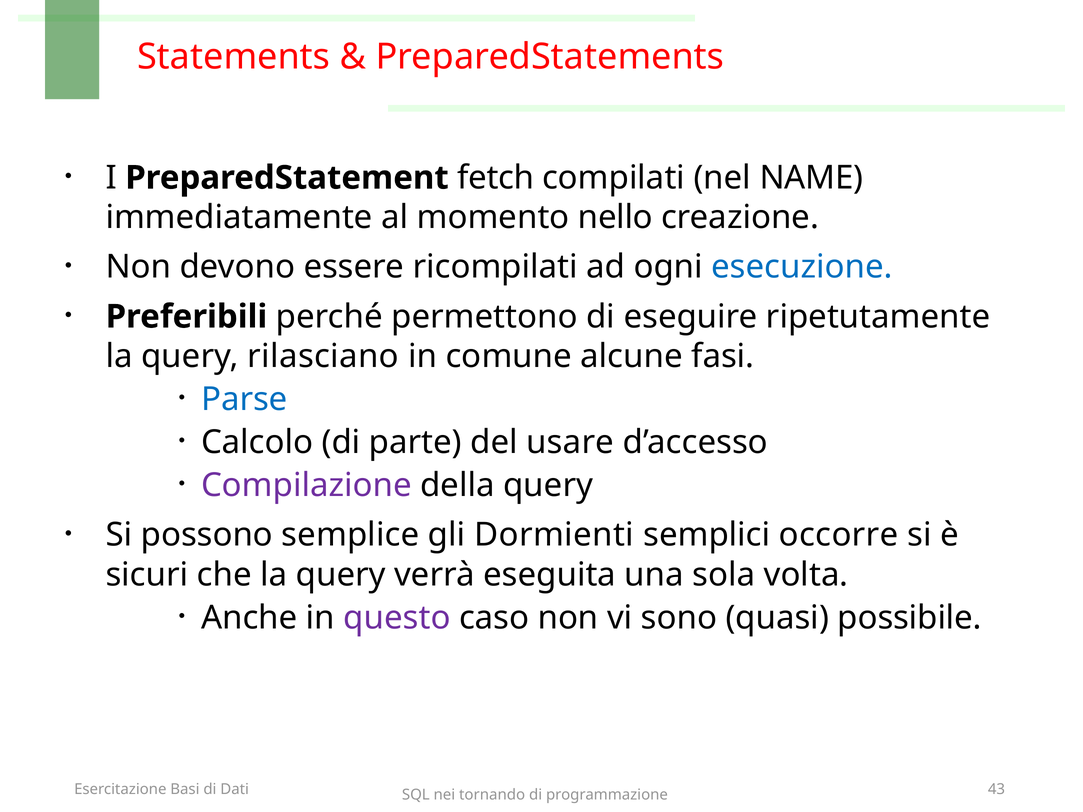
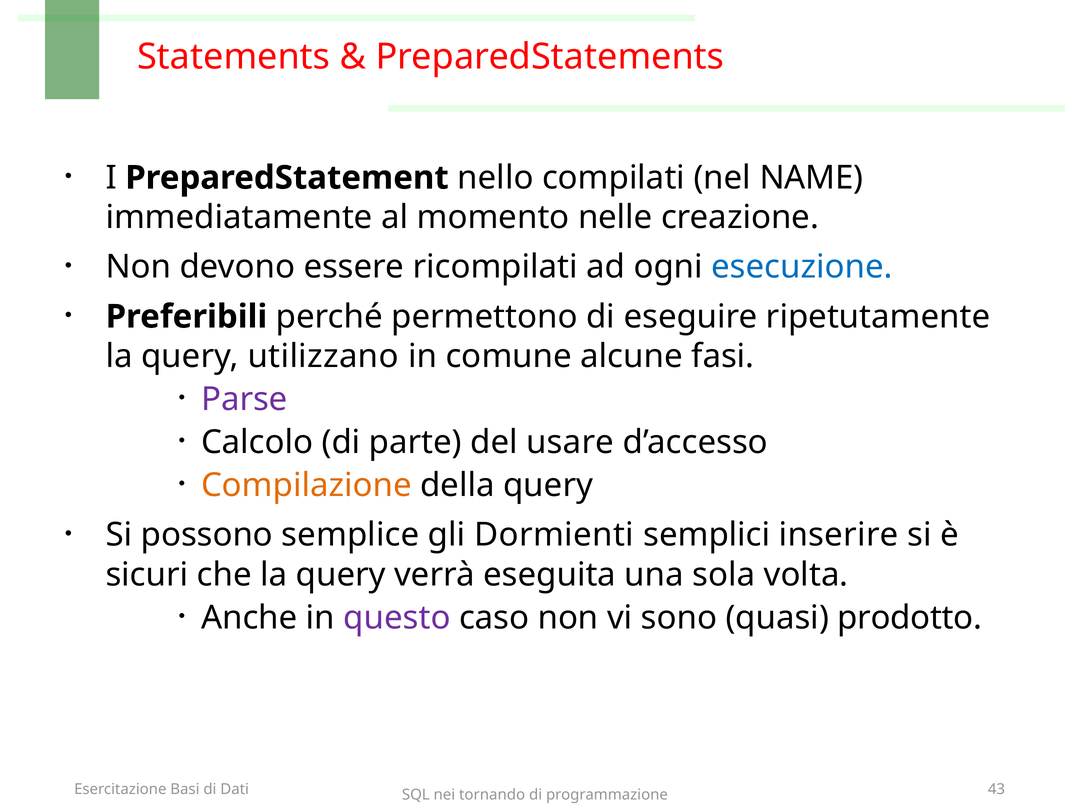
fetch: fetch -> nello
nello: nello -> nelle
rilasciano: rilasciano -> utilizzano
Parse colour: blue -> purple
Compilazione colour: purple -> orange
occorre: occorre -> inserire
possibile: possibile -> prodotto
